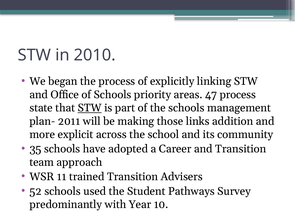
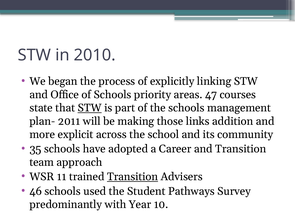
47 process: process -> courses
Transition at (133, 177) underline: none -> present
52: 52 -> 46
